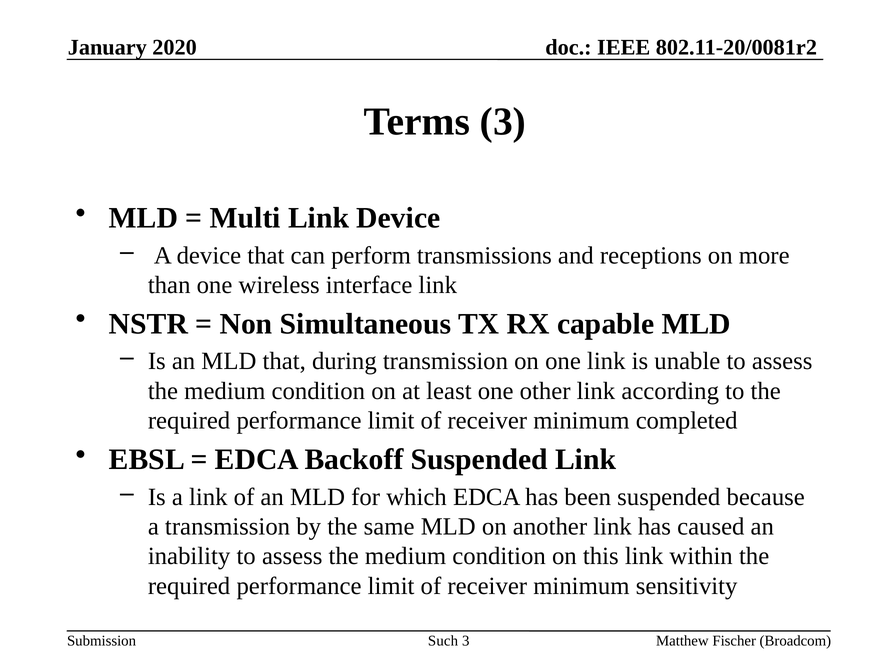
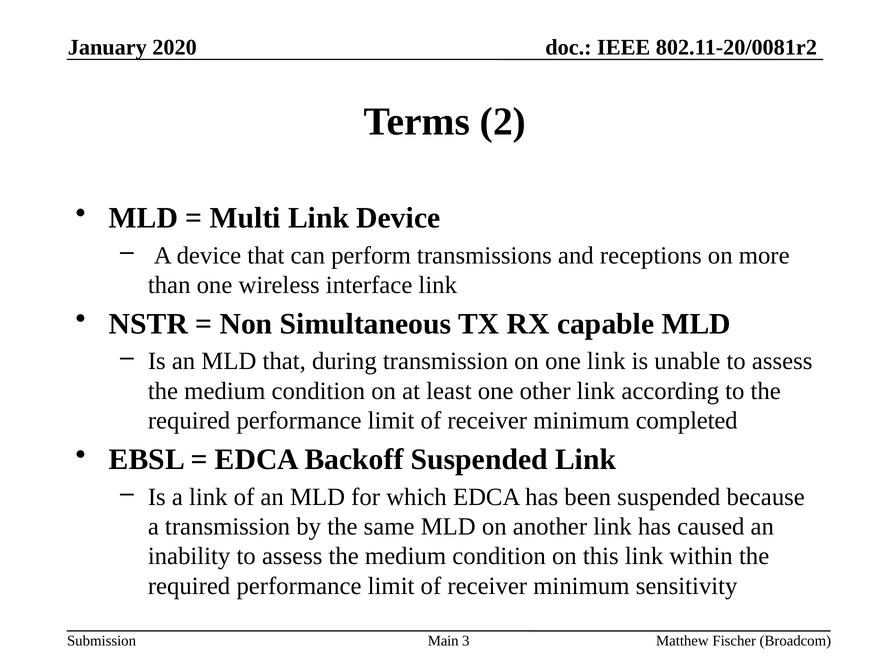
Terms 3: 3 -> 2
Such: Such -> Main
